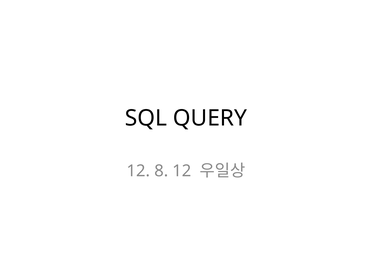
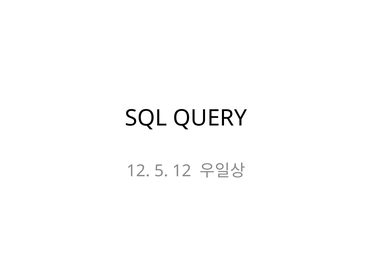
8: 8 -> 5
